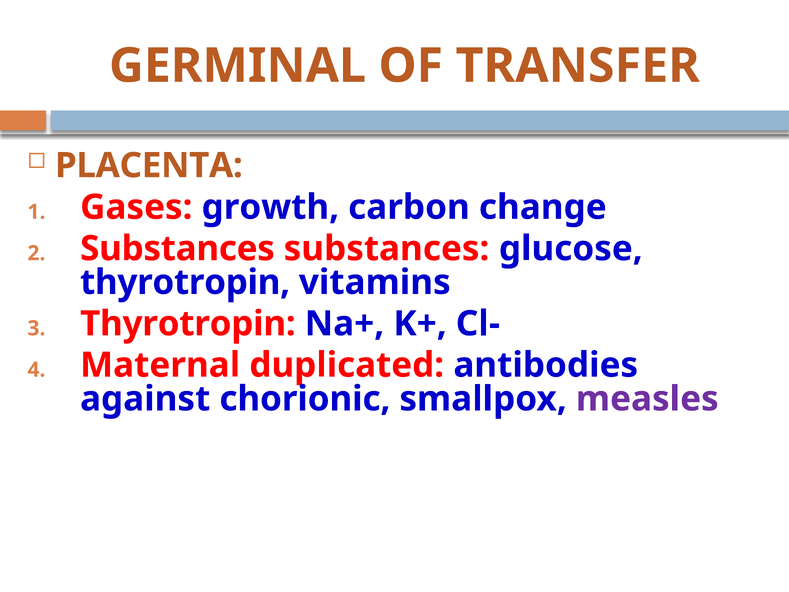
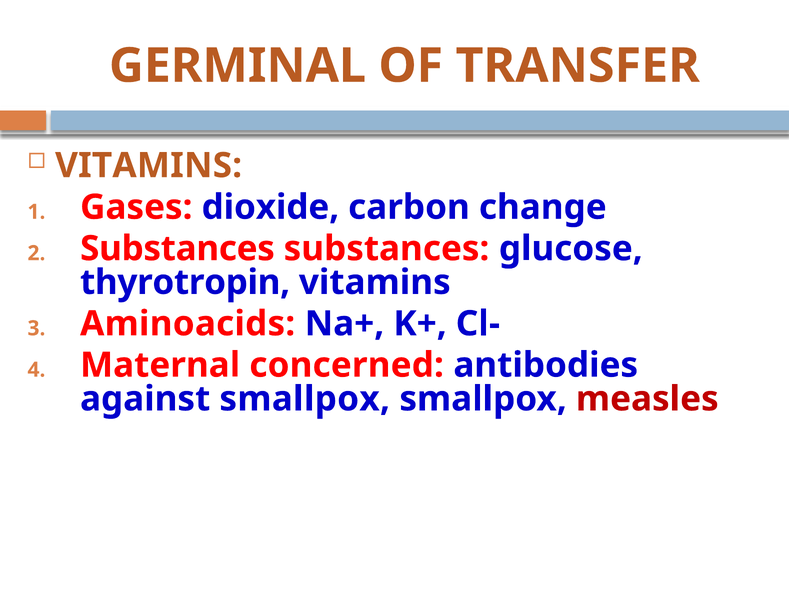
PLACENTA at (149, 165): PLACENTA -> VITAMINS
growth: growth -> dioxide
Thyrotropin at (188, 324): Thyrotropin -> Aminoacids
duplicated: duplicated -> concerned
against chorionic: chorionic -> smallpox
measles colour: purple -> red
